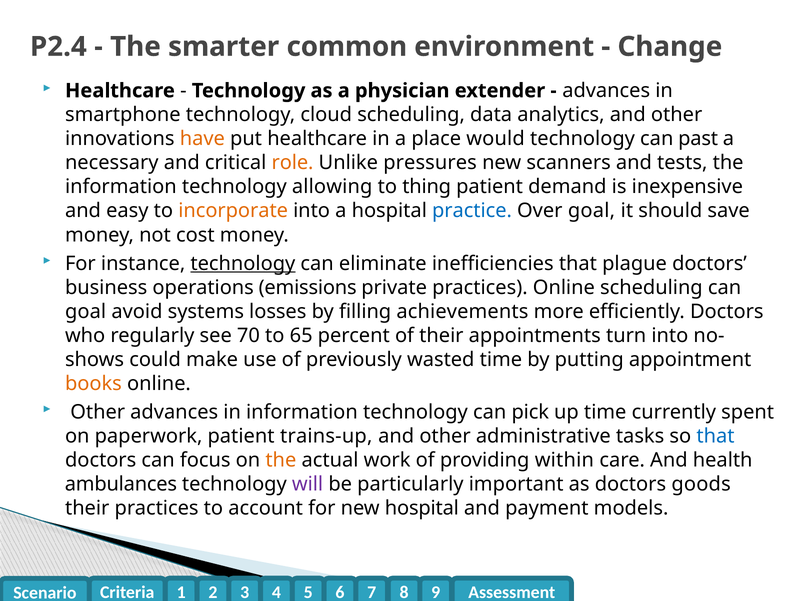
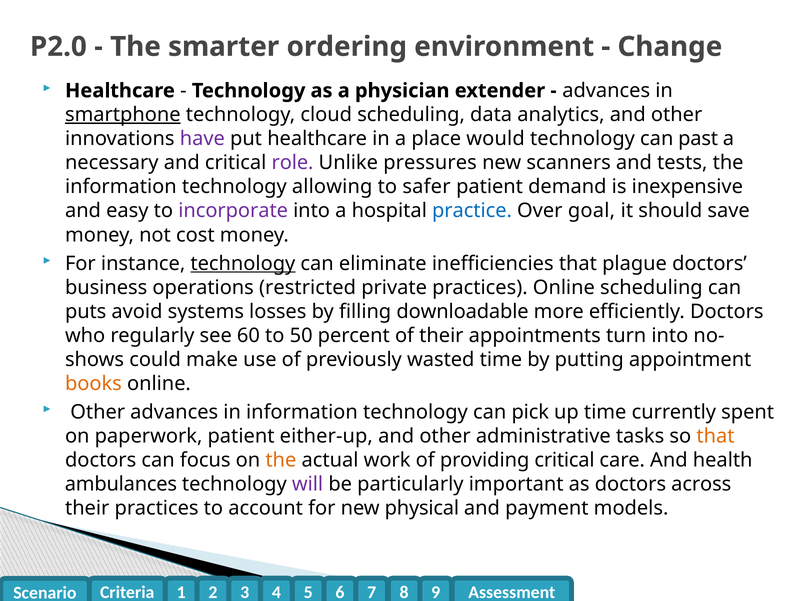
P2.4: P2.4 -> P2.0
common: common -> ordering
smartphone underline: none -> present
have colour: orange -> purple
role colour: orange -> purple
thing: thing -> safer
incorporate colour: orange -> purple
emissions: emissions -> restricted
goal at (86, 312): goal -> puts
achievements: achievements -> downloadable
70: 70 -> 60
65: 65 -> 50
trains-up: trains-up -> either-up
that at (715, 437) colour: blue -> orange
providing within: within -> critical
goods: goods -> across
new hospital: hospital -> physical
